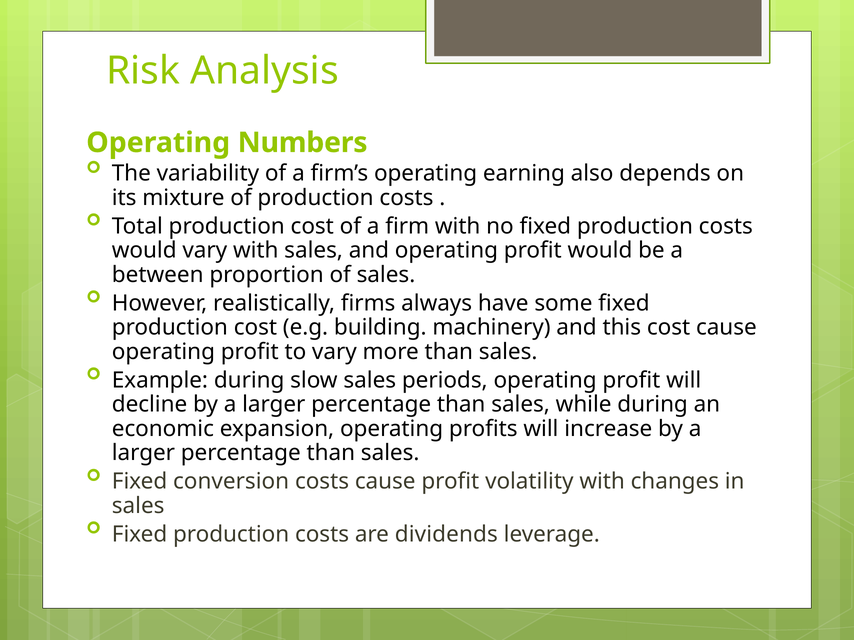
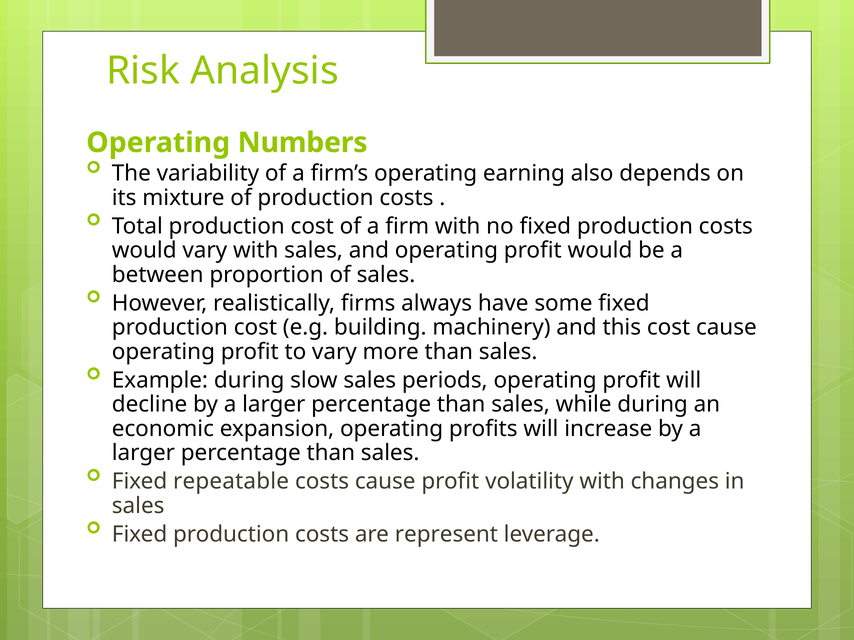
conversion: conversion -> repeatable
dividends: dividends -> represent
